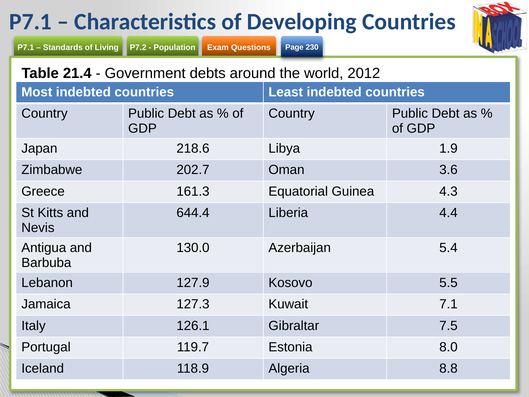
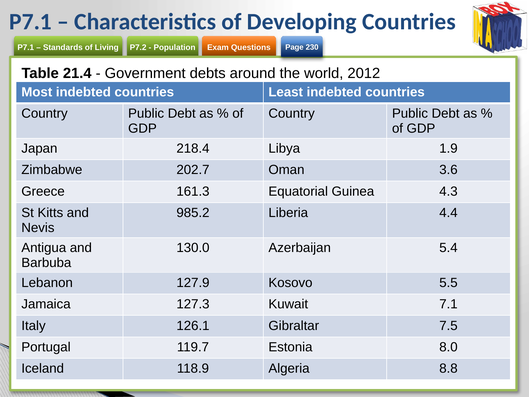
218.6: 218.6 -> 218.4
644.4: 644.4 -> 985.2
